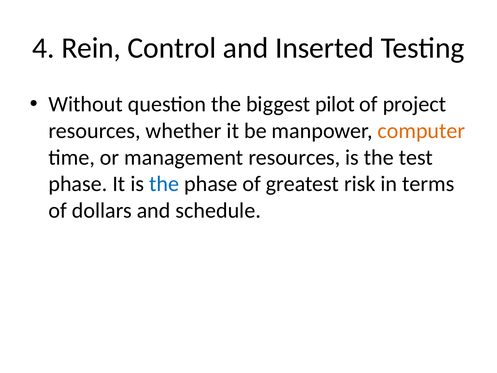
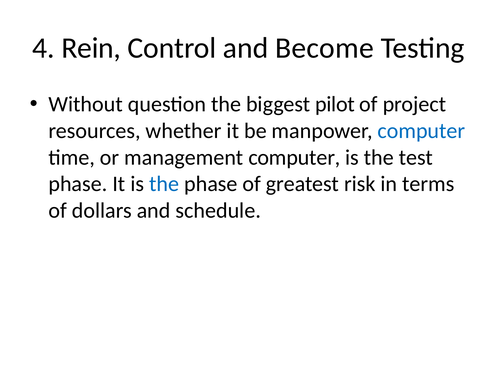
Inserted: Inserted -> Become
computer at (421, 131) colour: orange -> blue
management resources: resources -> computer
